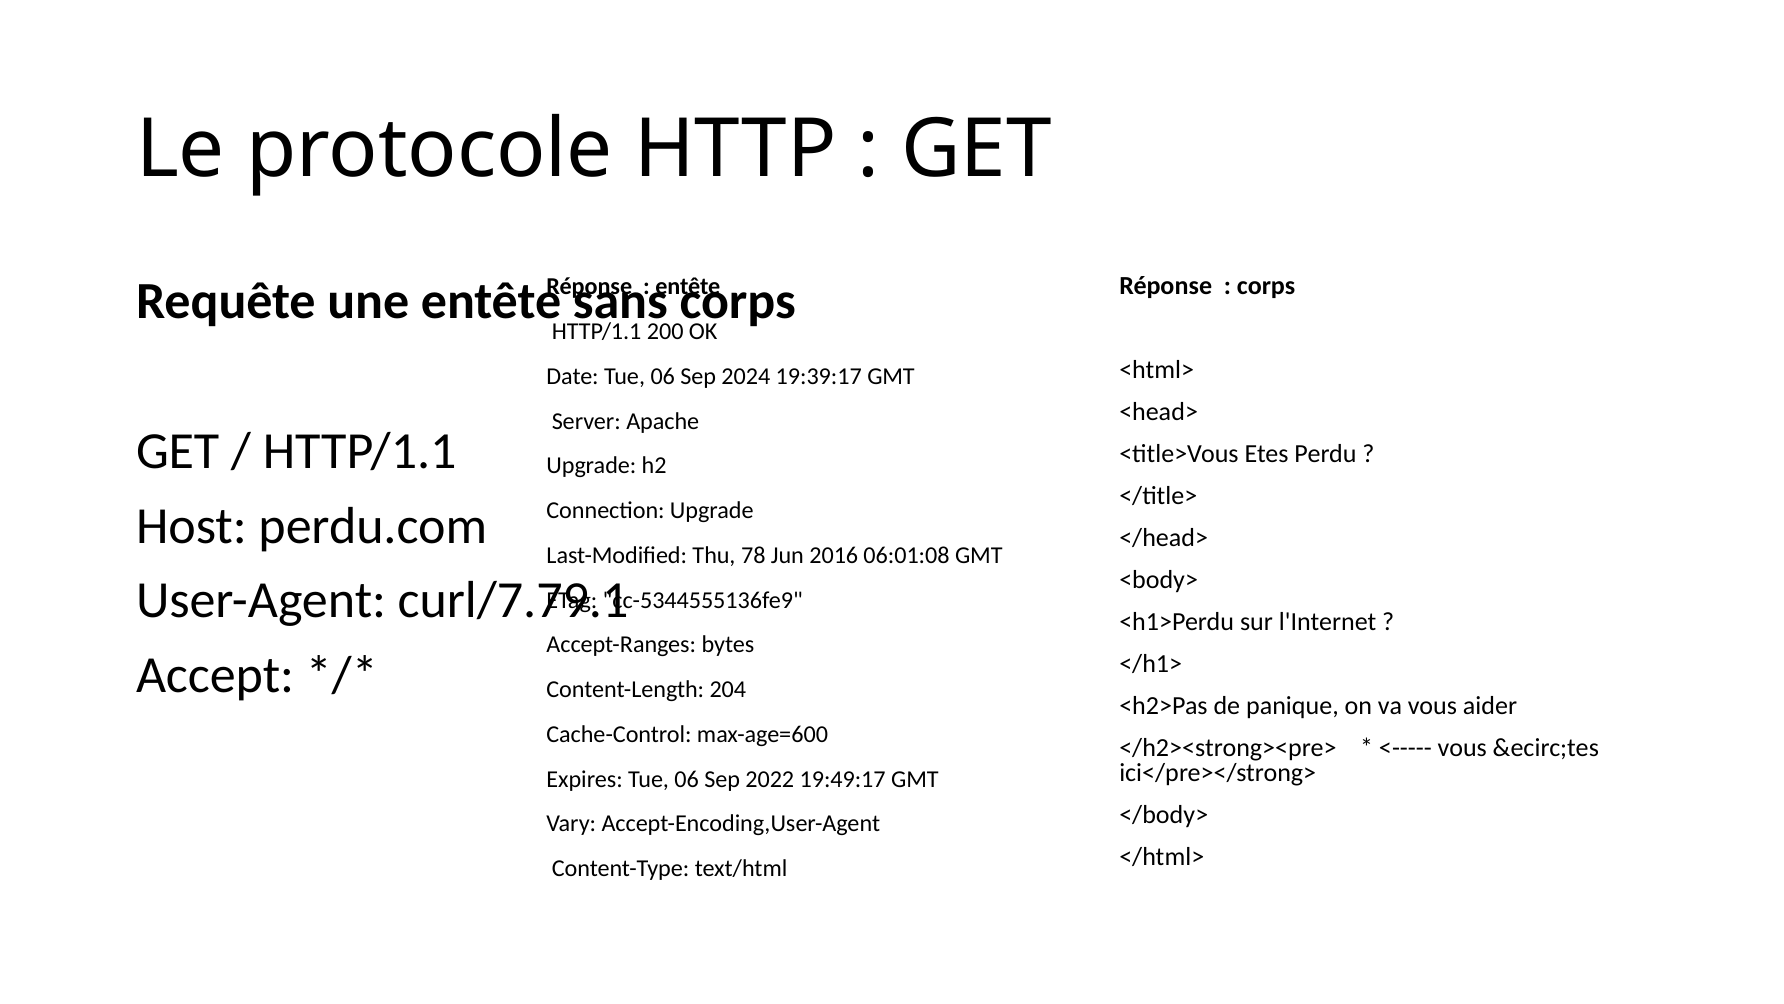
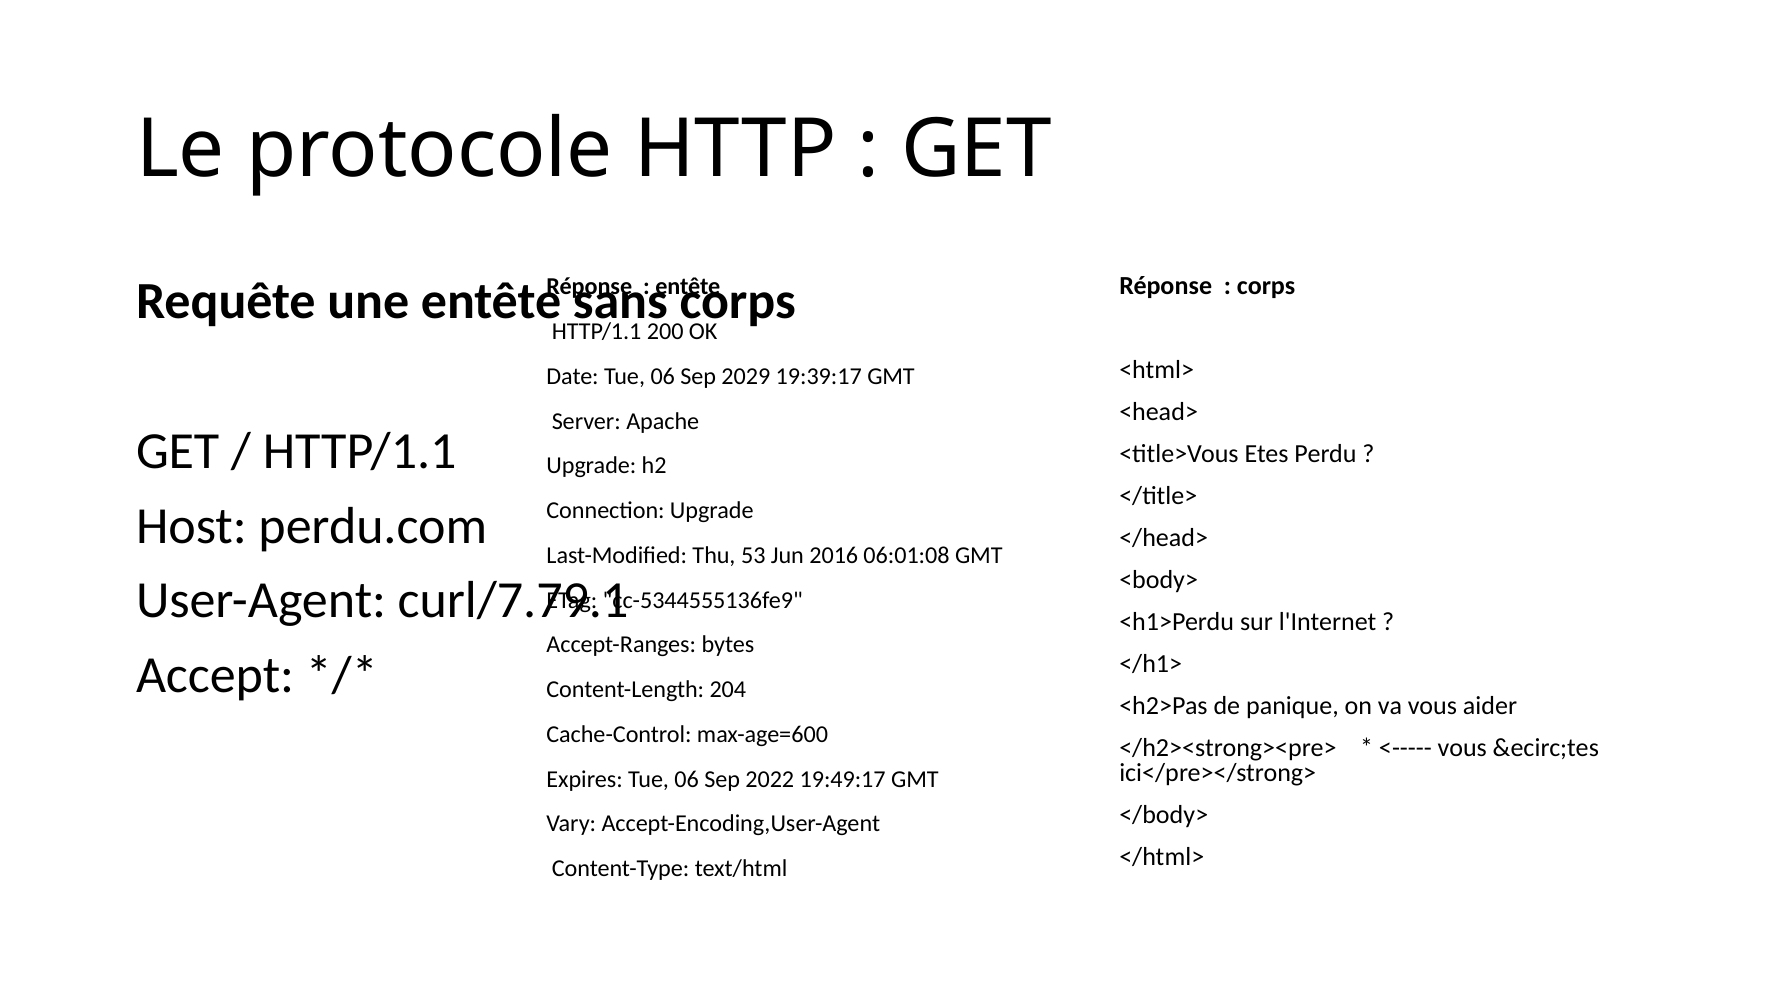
2024: 2024 -> 2029
78: 78 -> 53
